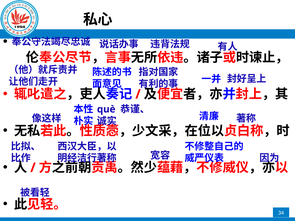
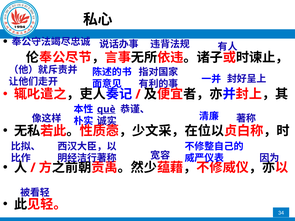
què underline: none -> present
